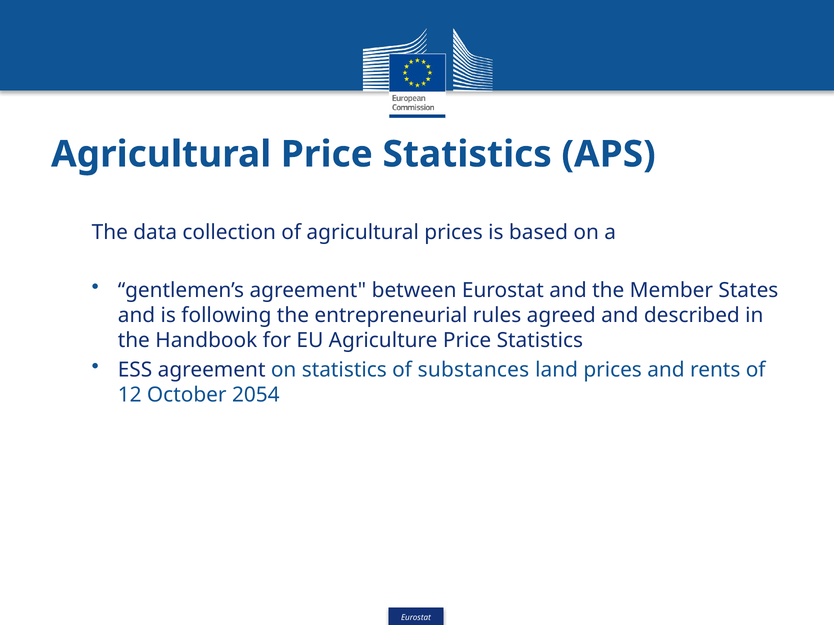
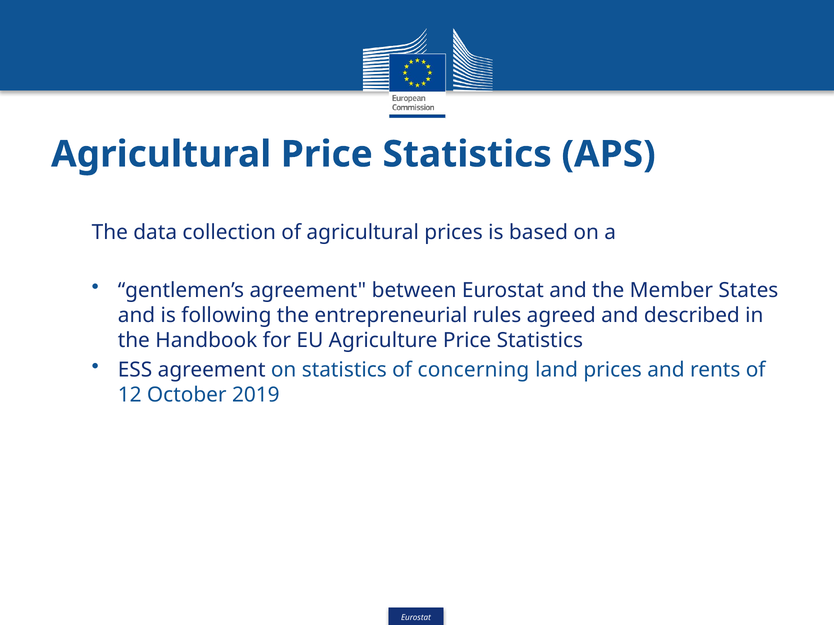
substances: substances -> concerning
2054: 2054 -> 2019
